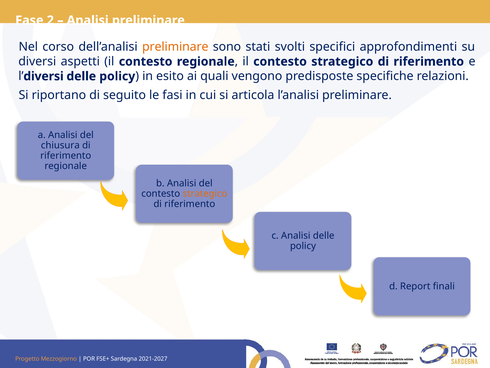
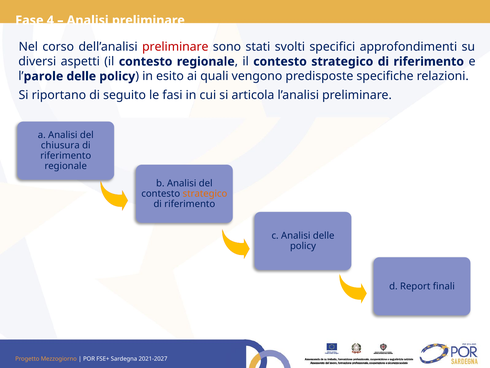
2: 2 -> 4
preliminare at (175, 47) colour: orange -> red
diversi at (44, 76): diversi -> parole
